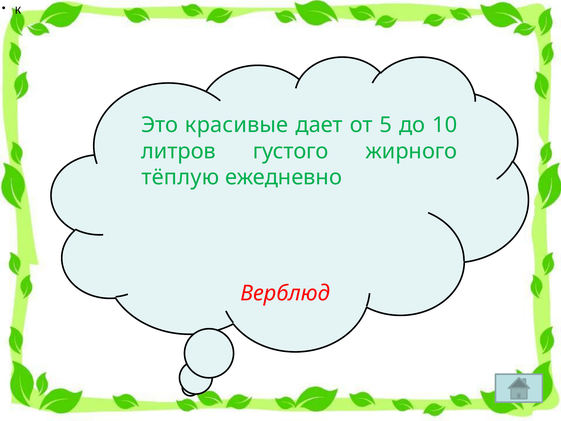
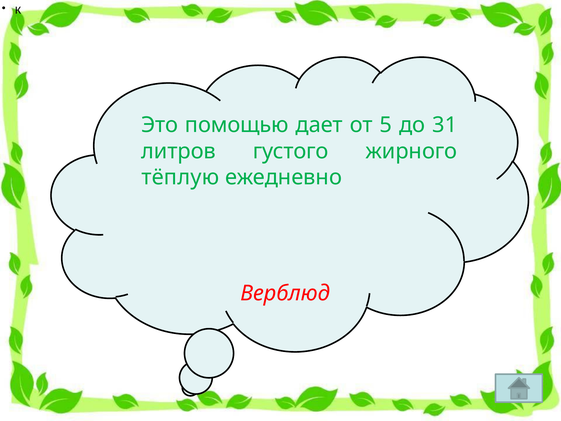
красивые: красивые -> помощью
10: 10 -> 31
